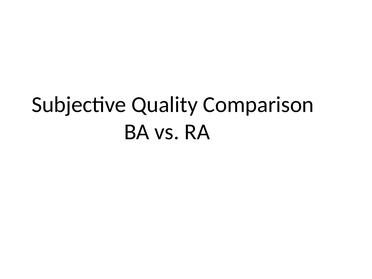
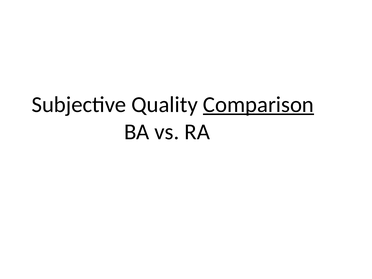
Comparison underline: none -> present
